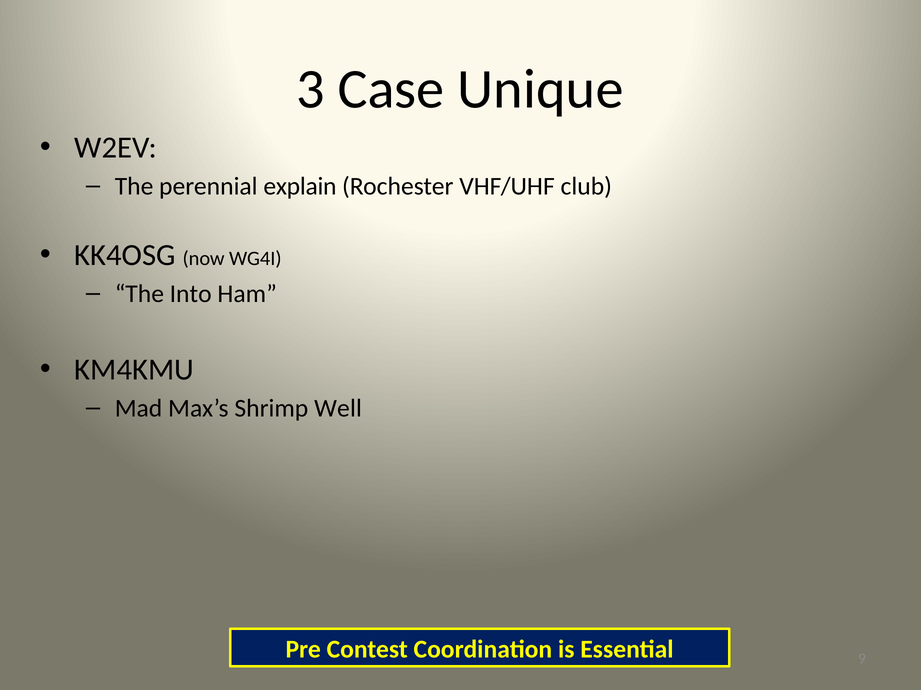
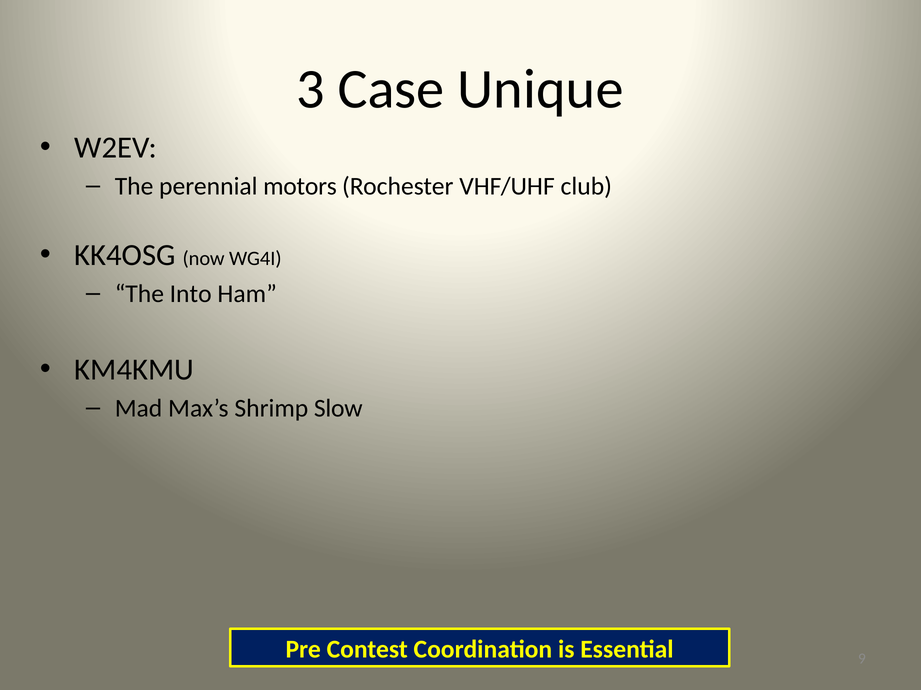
explain: explain -> motors
Well: Well -> Slow
